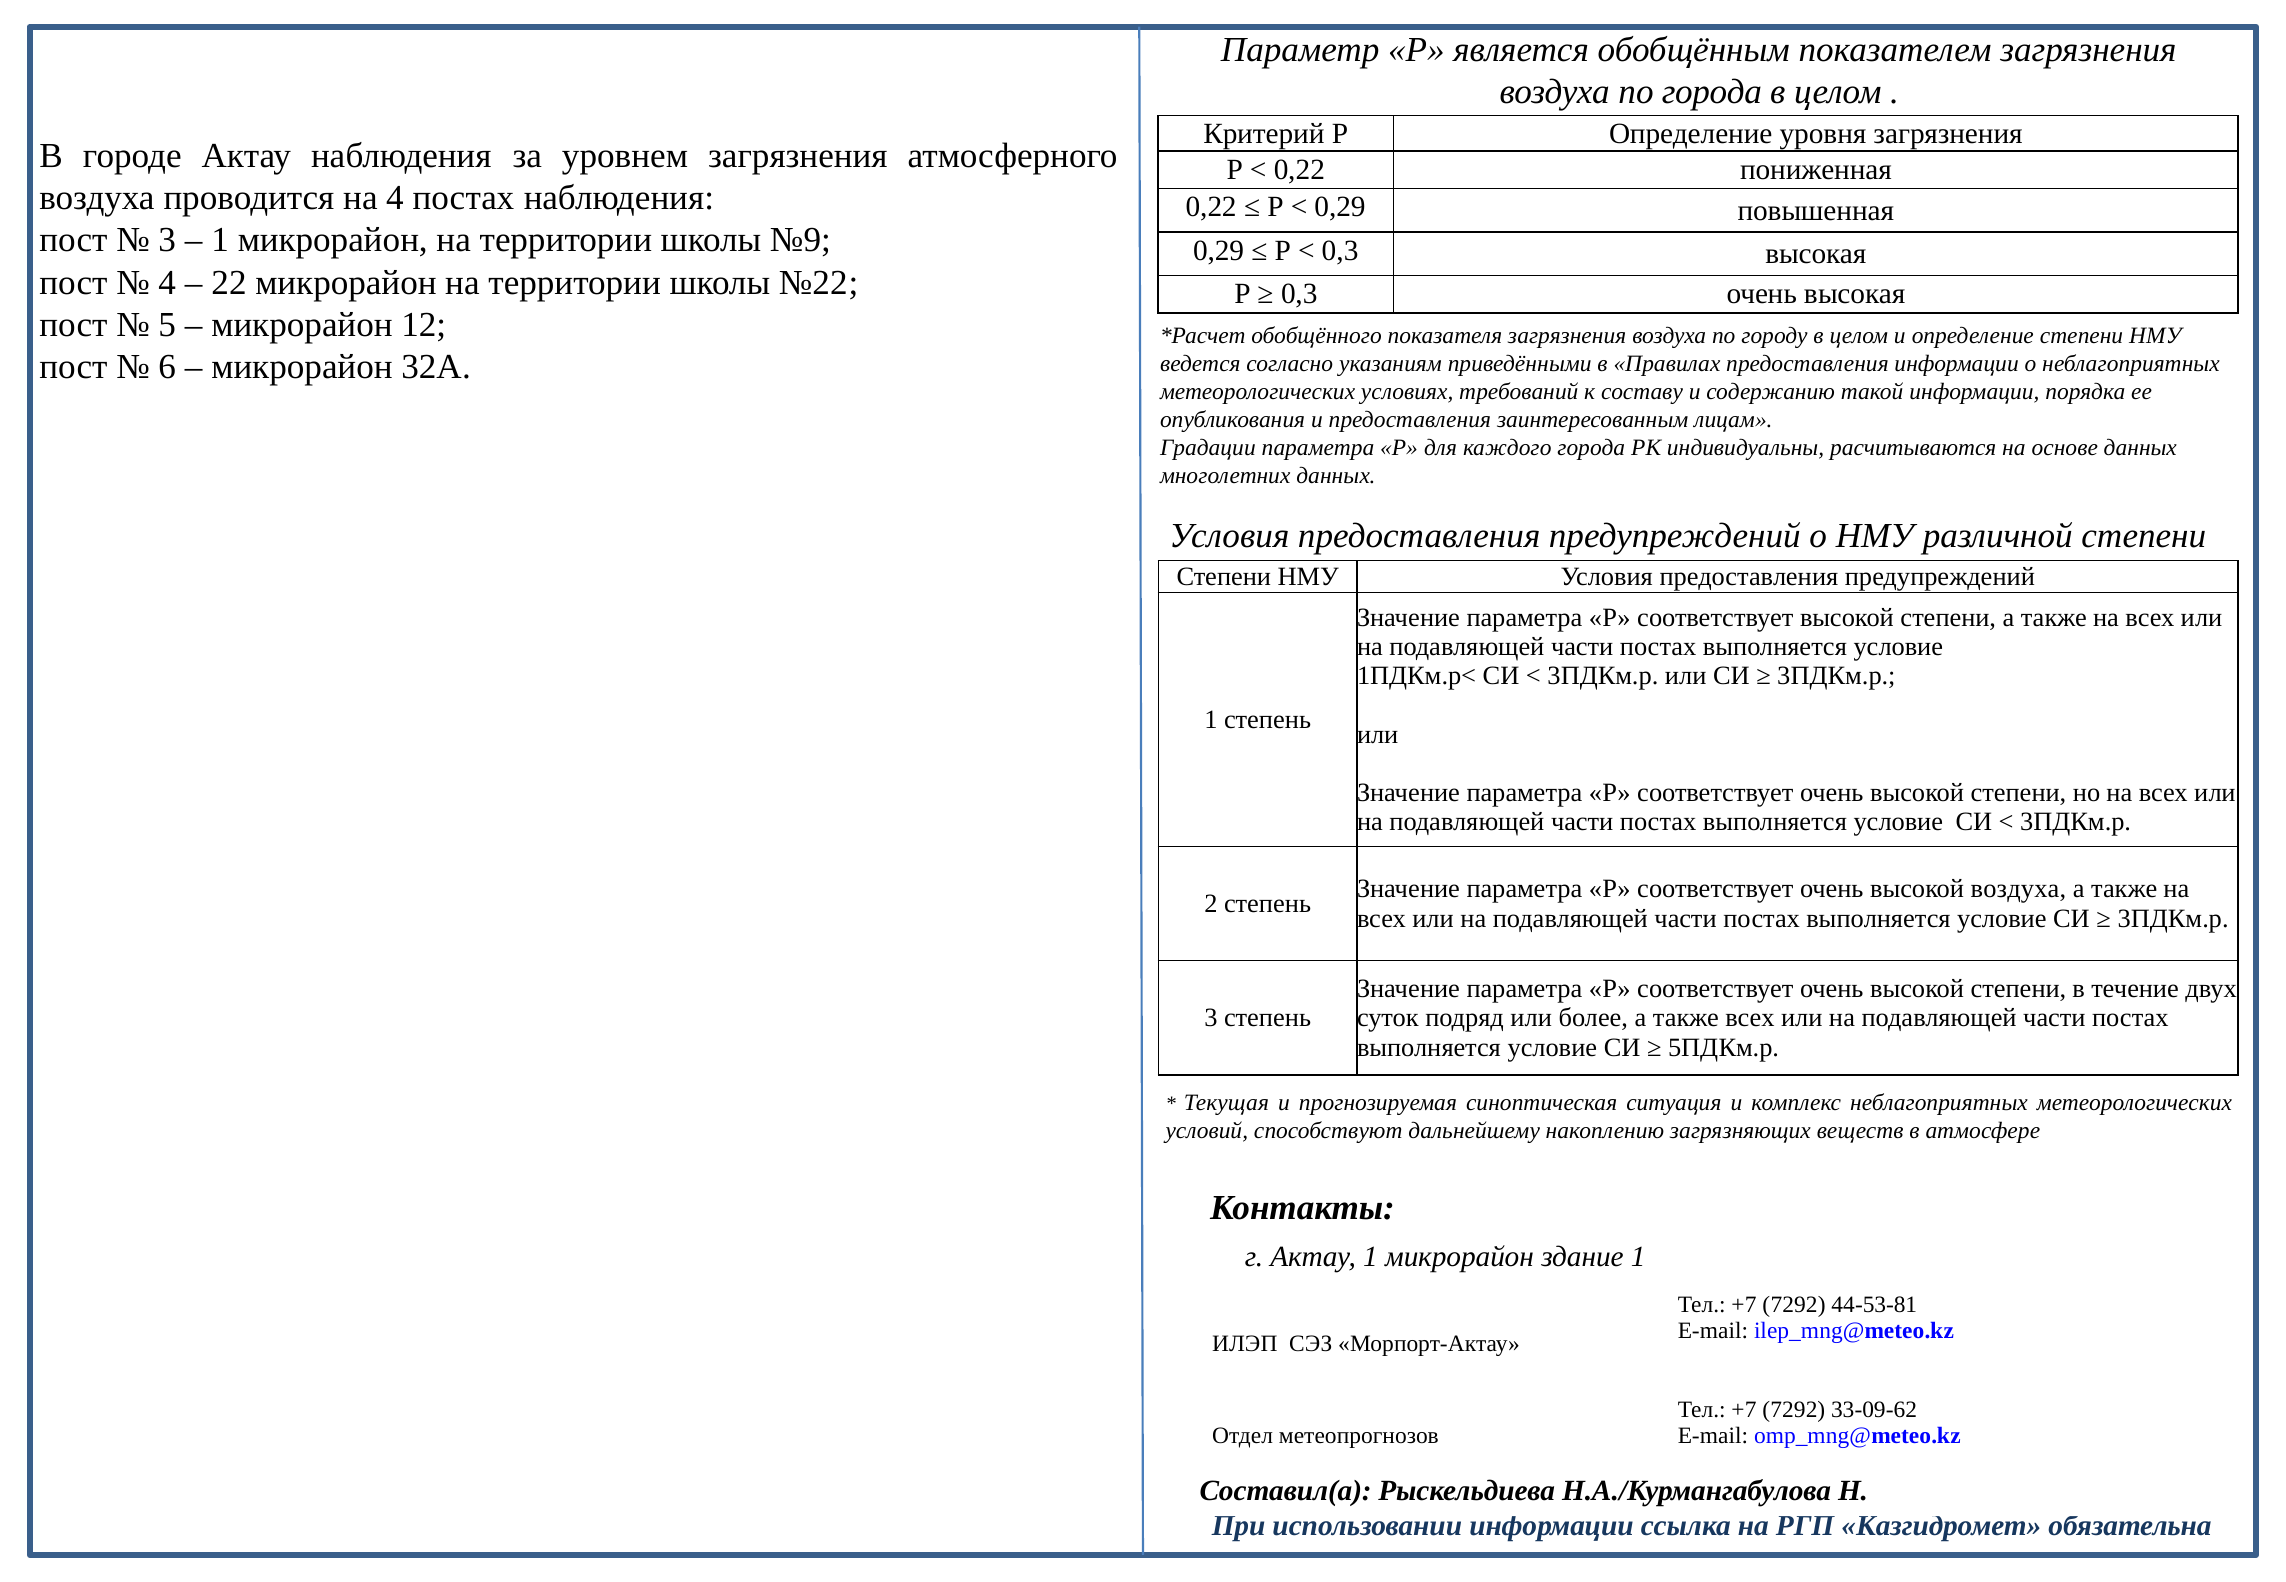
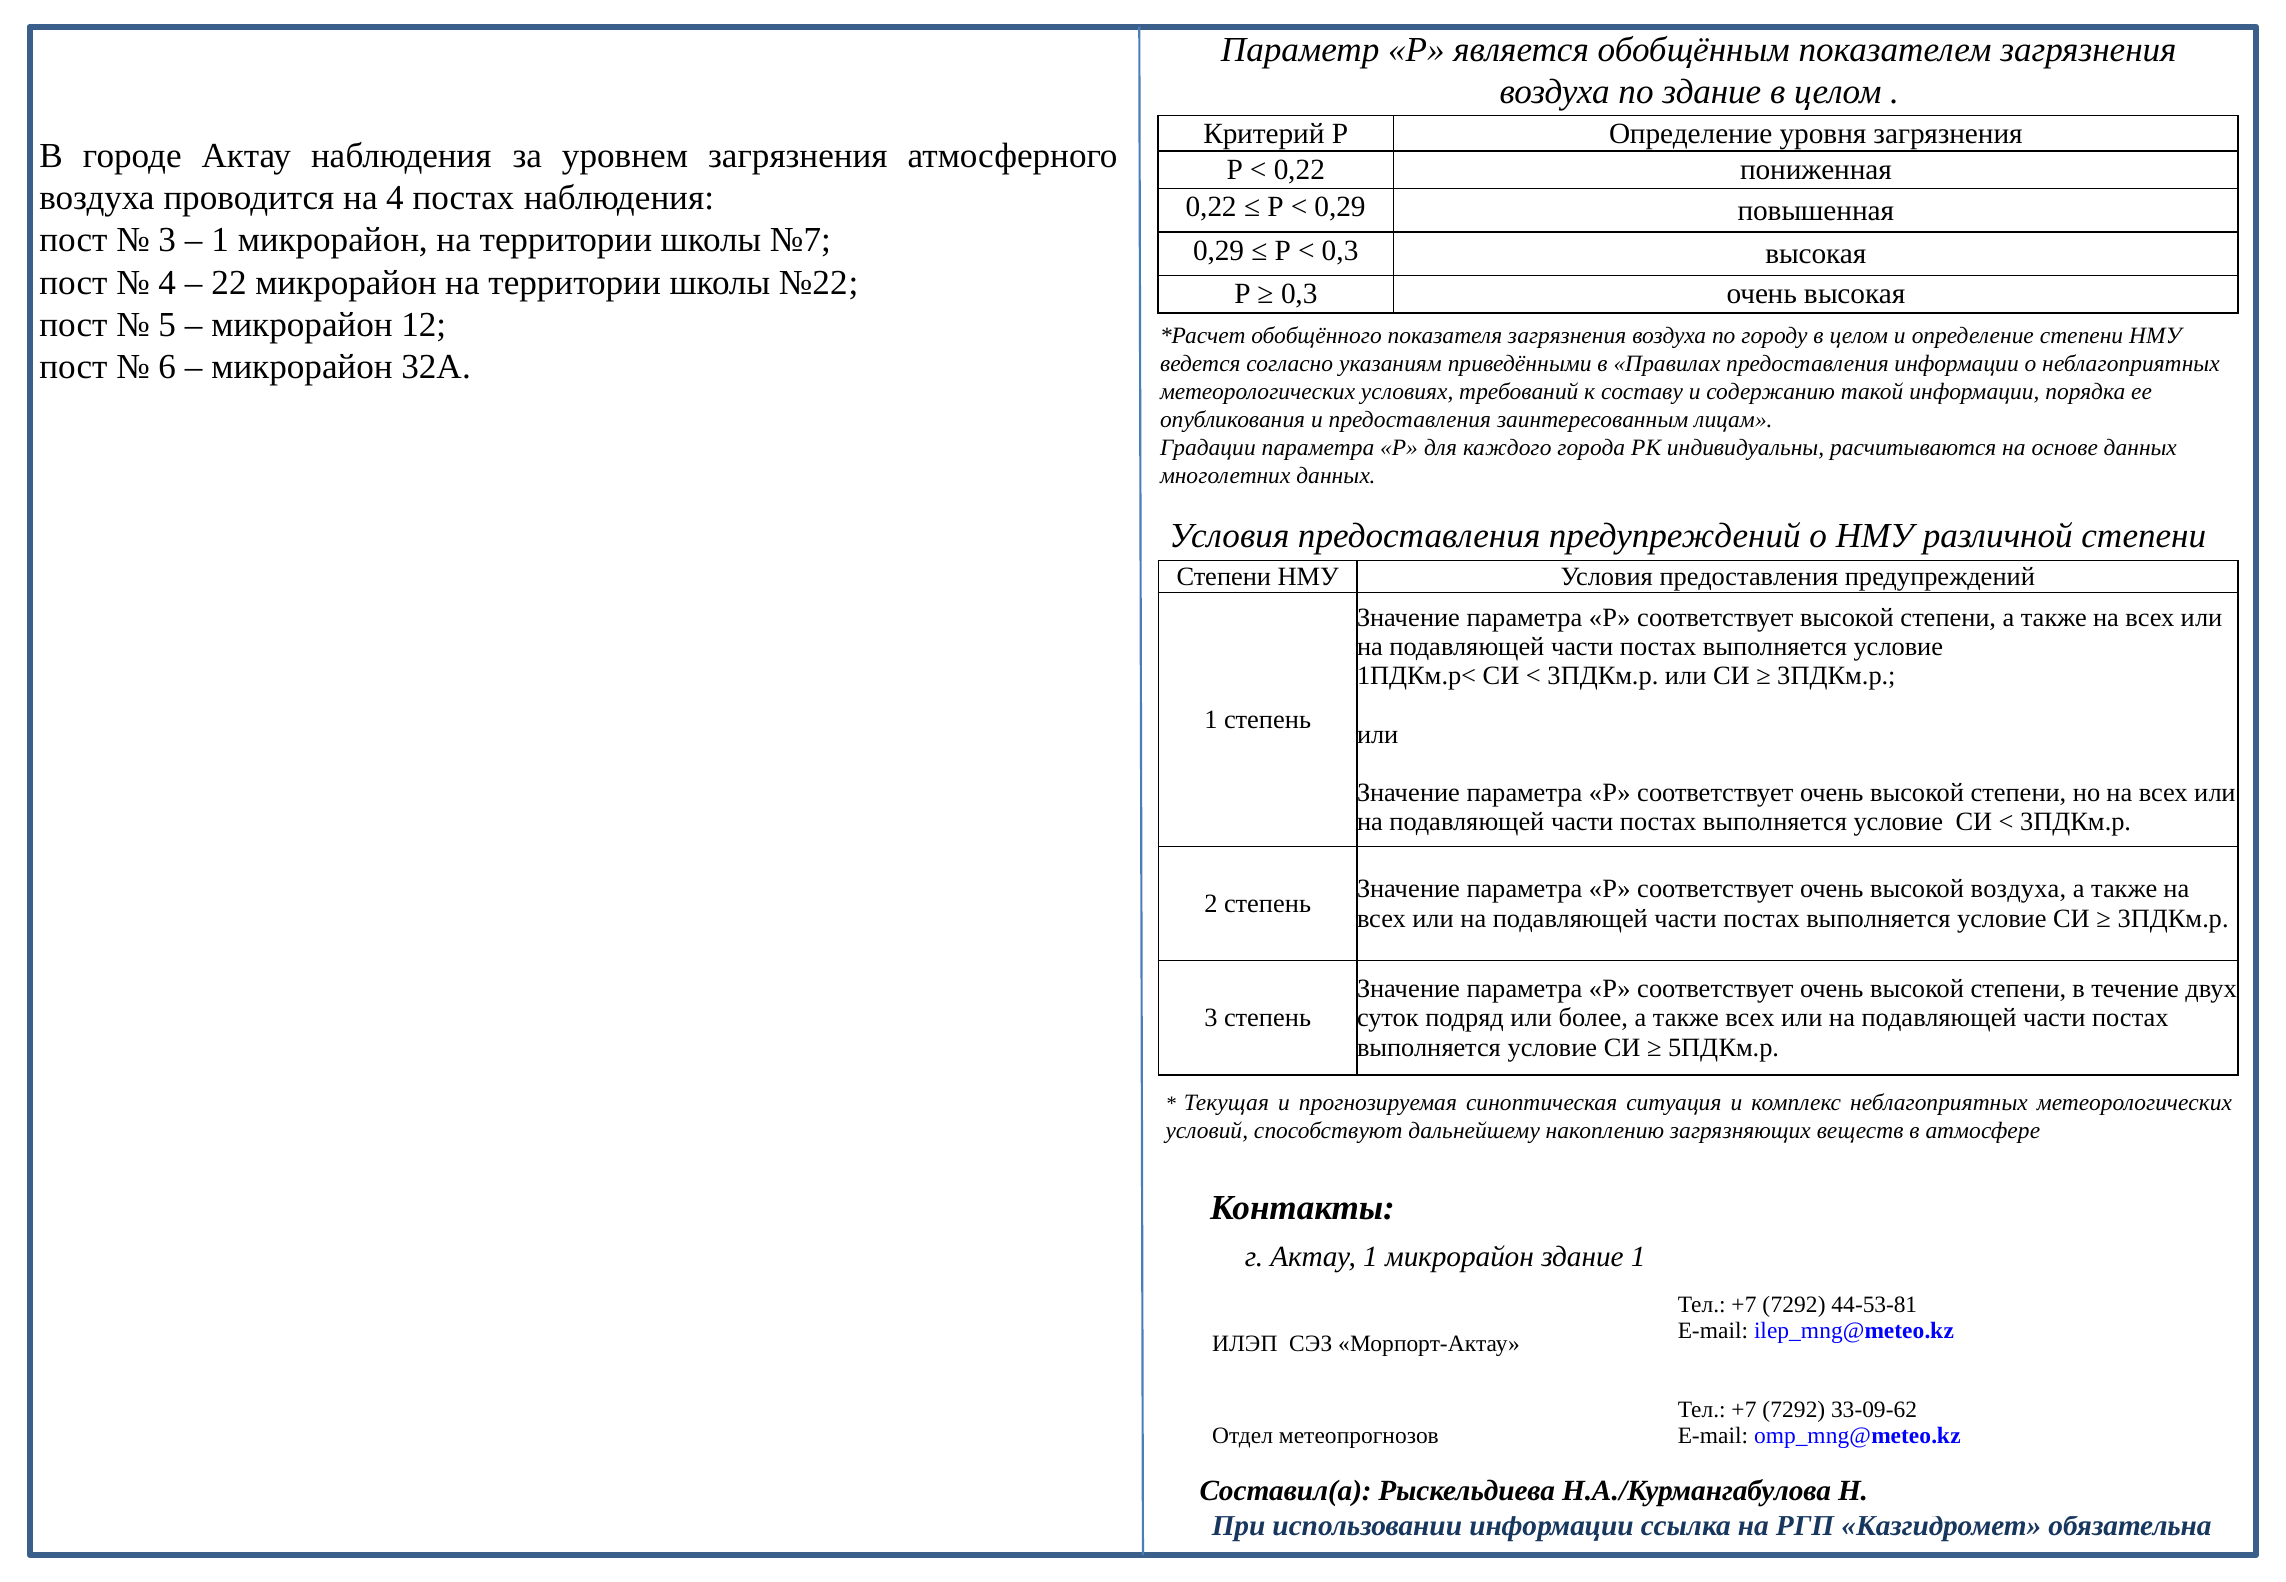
по города: города -> здание
№9: №9 -> №7
